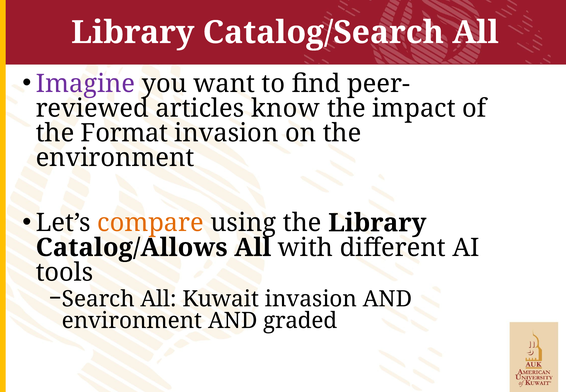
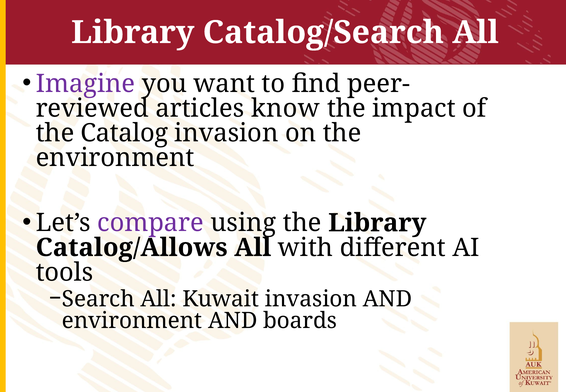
Format: Format -> Catalog
compare colour: orange -> purple
graded: graded -> boards
